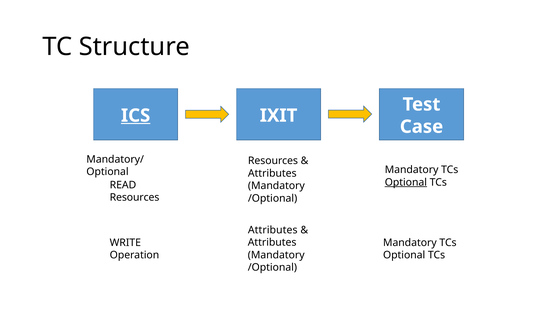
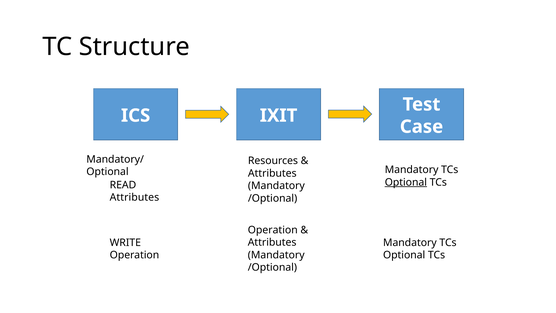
ICS underline: present -> none
Resources at (135, 197): Resources -> Attributes
Attributes at (273, 230): Attributes -> Operation
